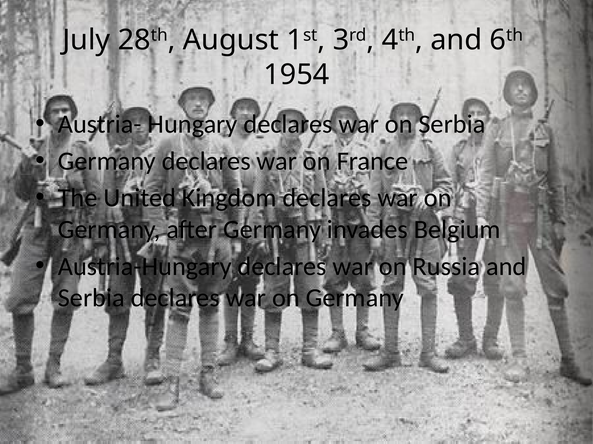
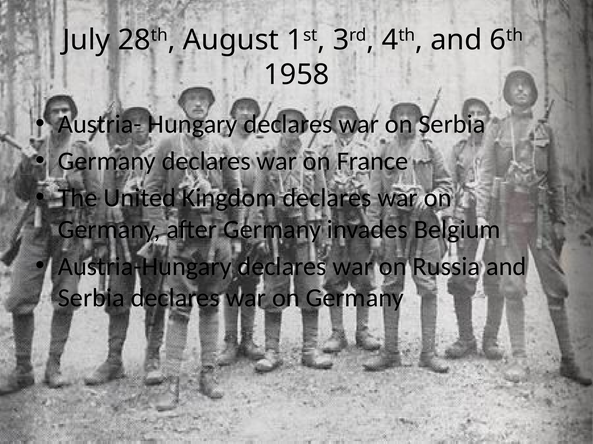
1954: 1954 -> 1958
